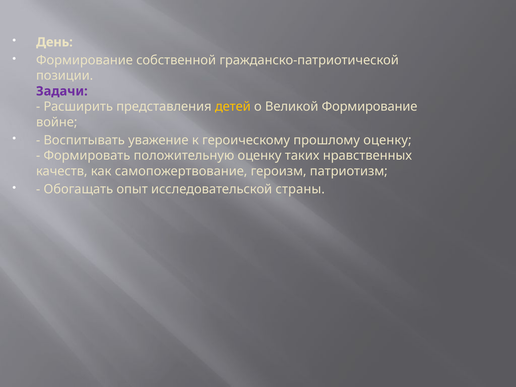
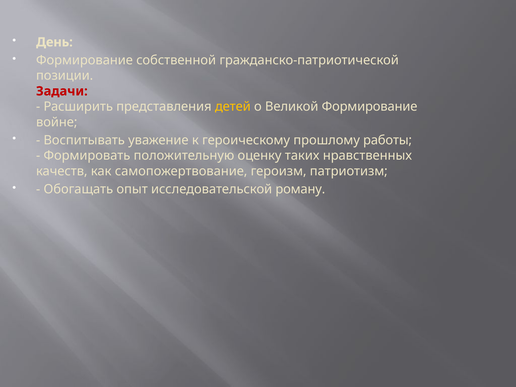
Задачи colour: purple -> red
прошлому оценку: оценку -> работы
страны: страны -> роману
